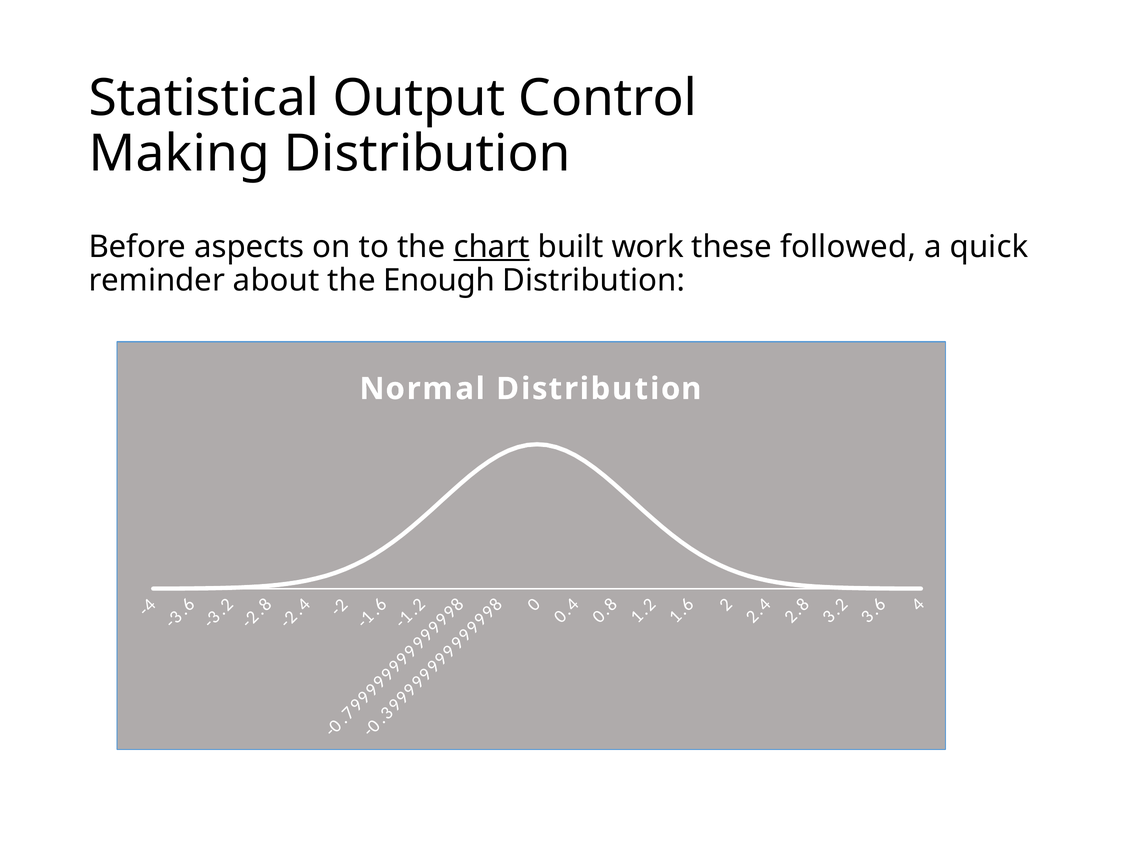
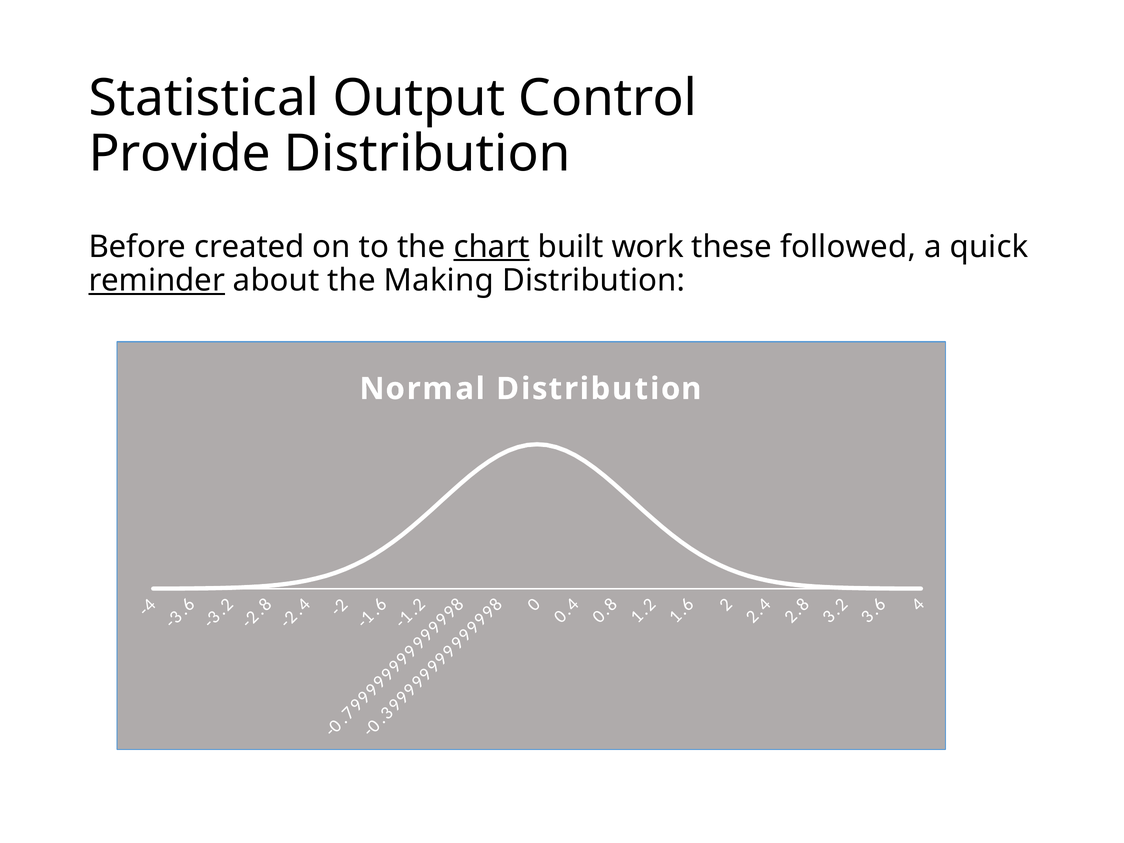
Making: Making -> Provide
aspects: aspects -> created
reminder underline: none -> present
Enough: Enough -> Making
